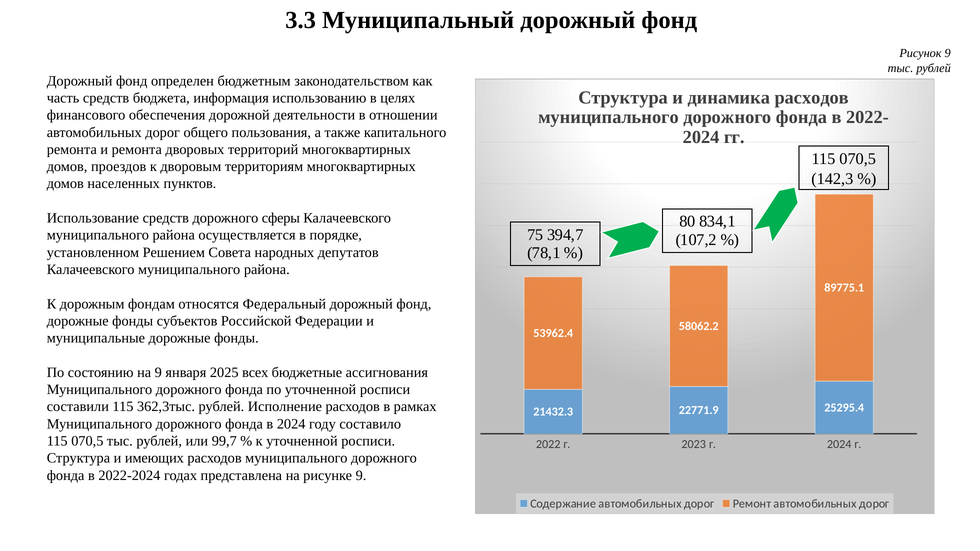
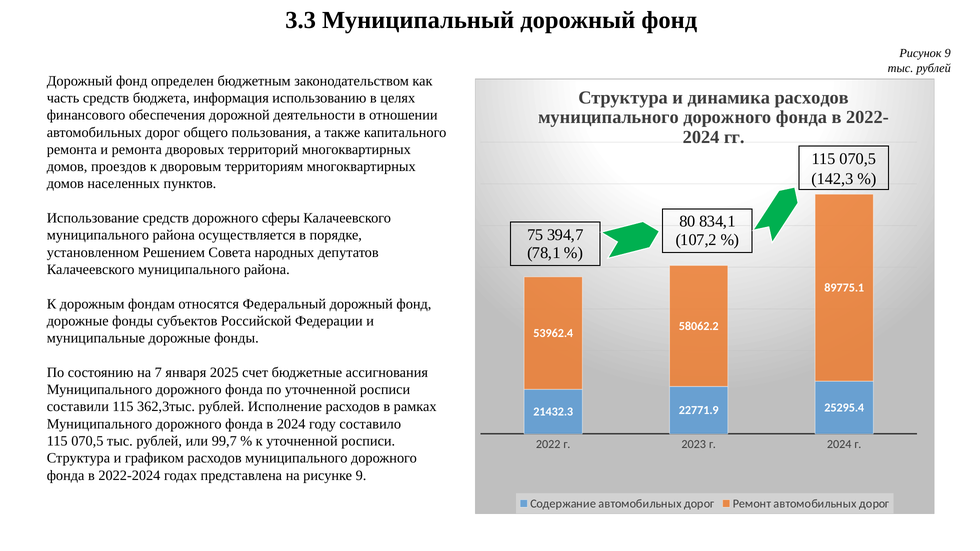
на 9: 9 -> 7
всех: всех -> счет
имеющих: имеющих -> графиком
